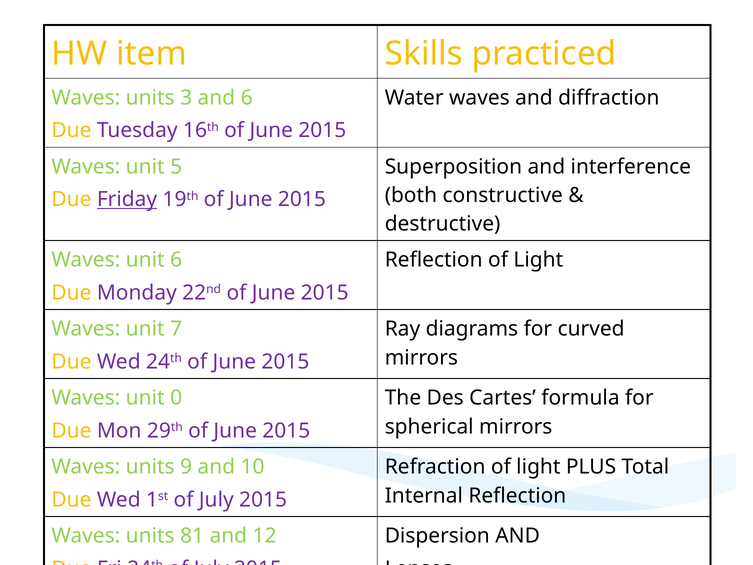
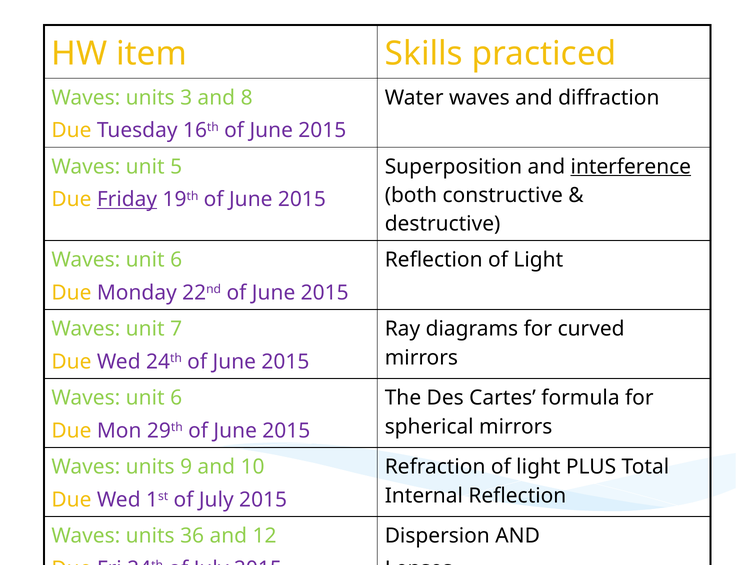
and 6: 6 -> 8
interference underline: none -> present
0 at (176, 398): 0 -> 6
81: 81 -> 36
